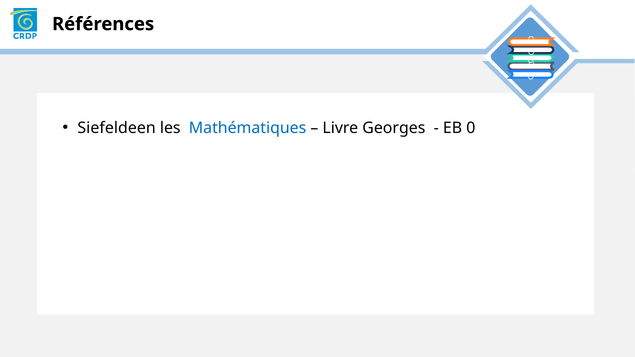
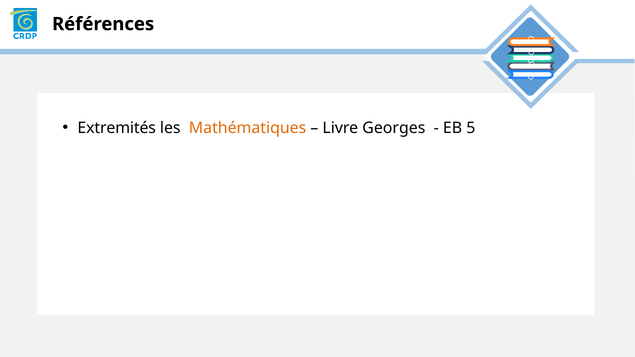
Siefeldeen: Siefeldeen -> Extremités
Mathématiques colour: blue -> orange
0: 0 -> 5
